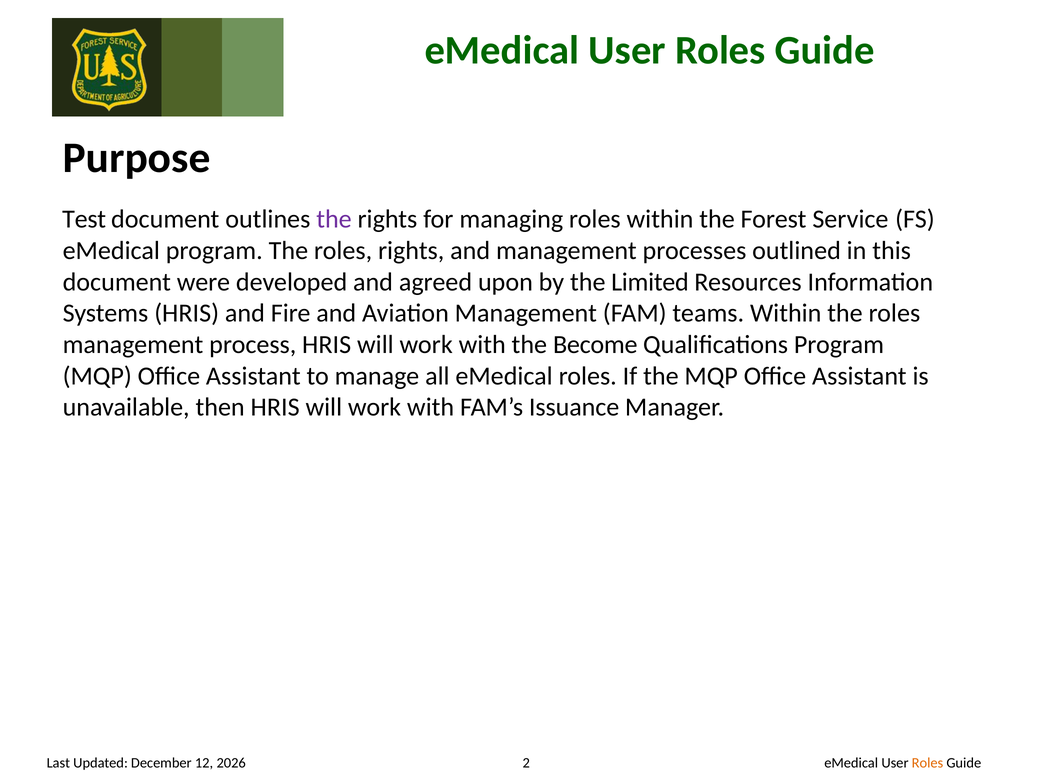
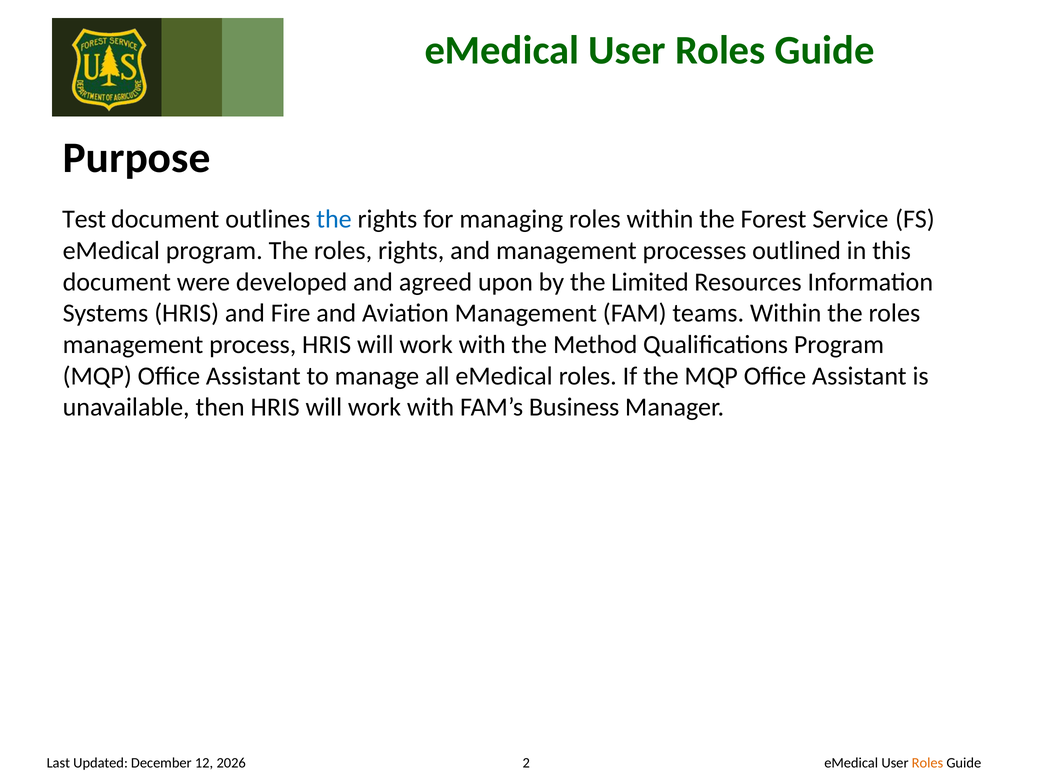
the at (334, 220) colour: purple -> blue
Become: Become -> Method
Issuance: Issuance -> Business
